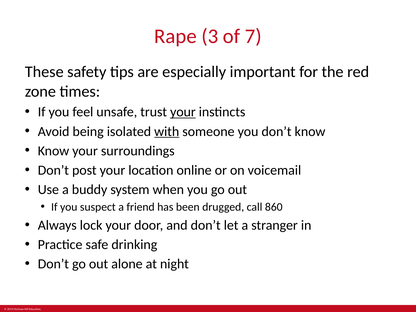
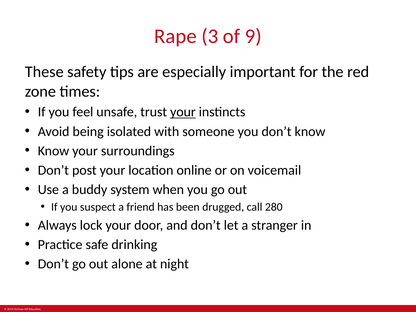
7: 7 -> 9
with underline: present -> none
860: 860 -> 280
